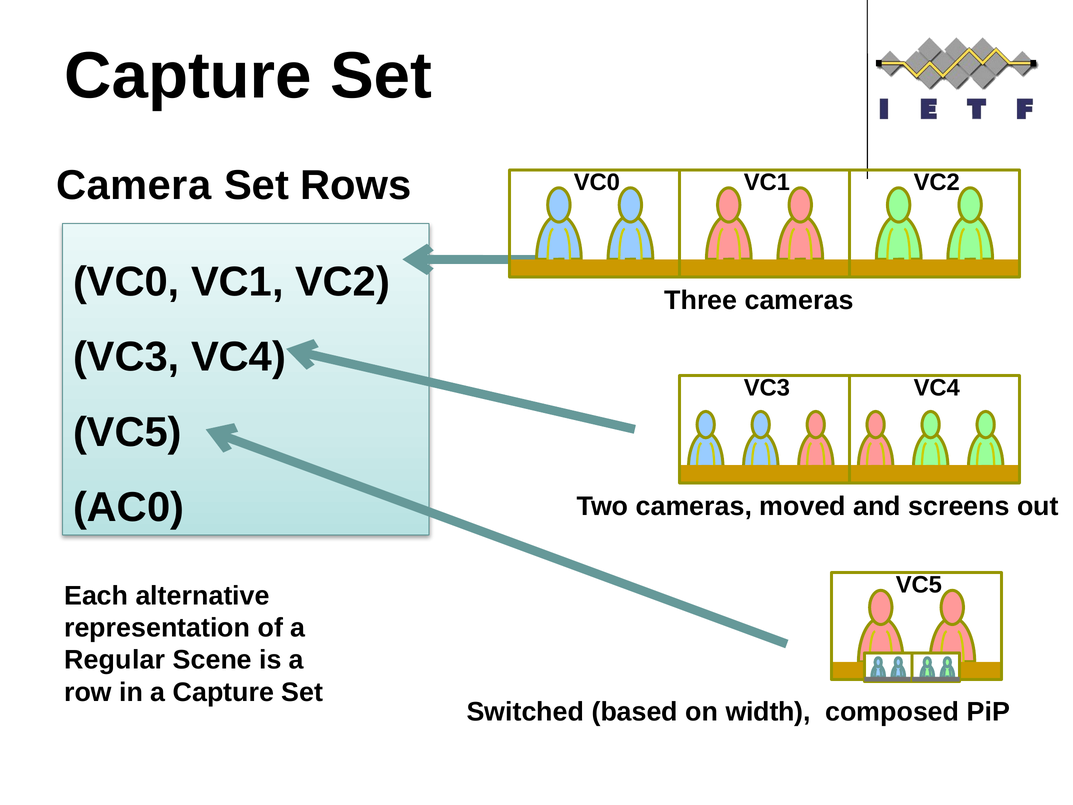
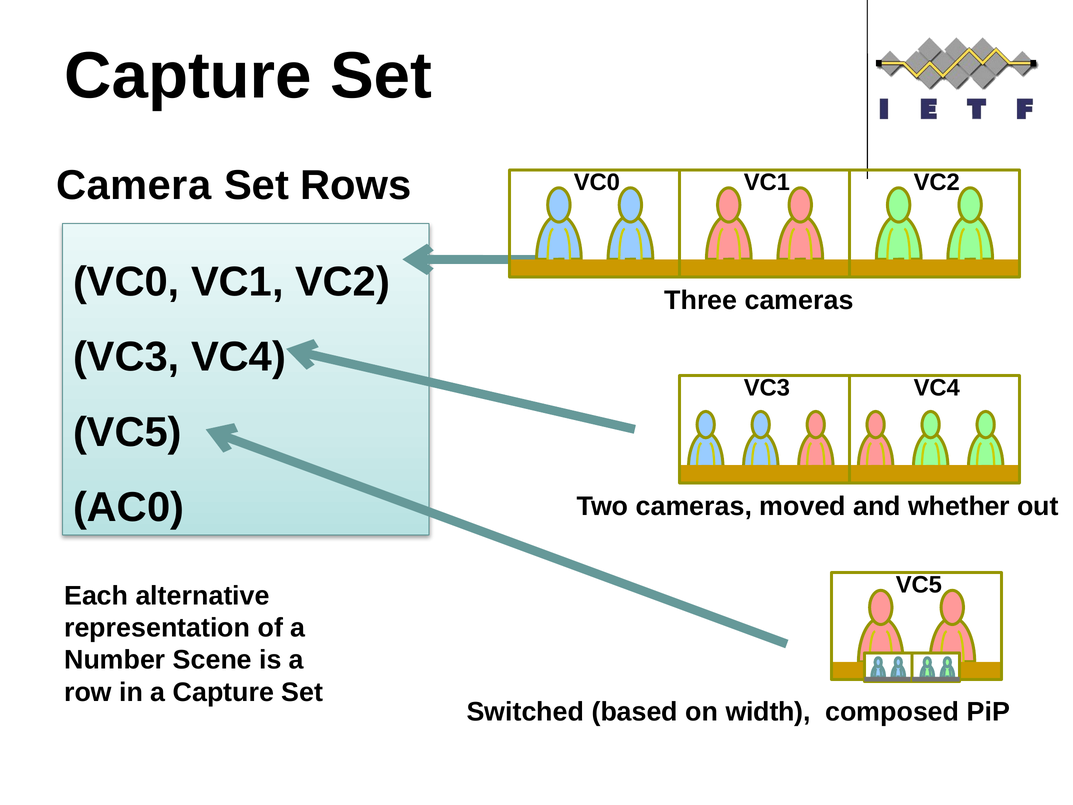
screens: screens -> whether
Regular: Regular -> Number
